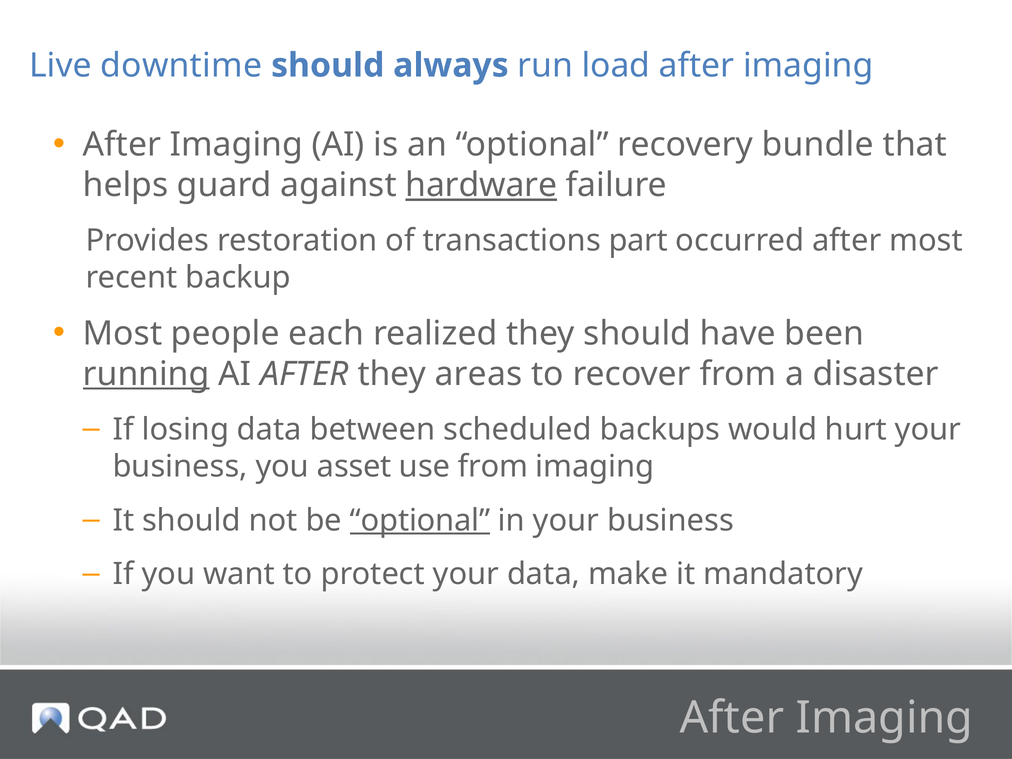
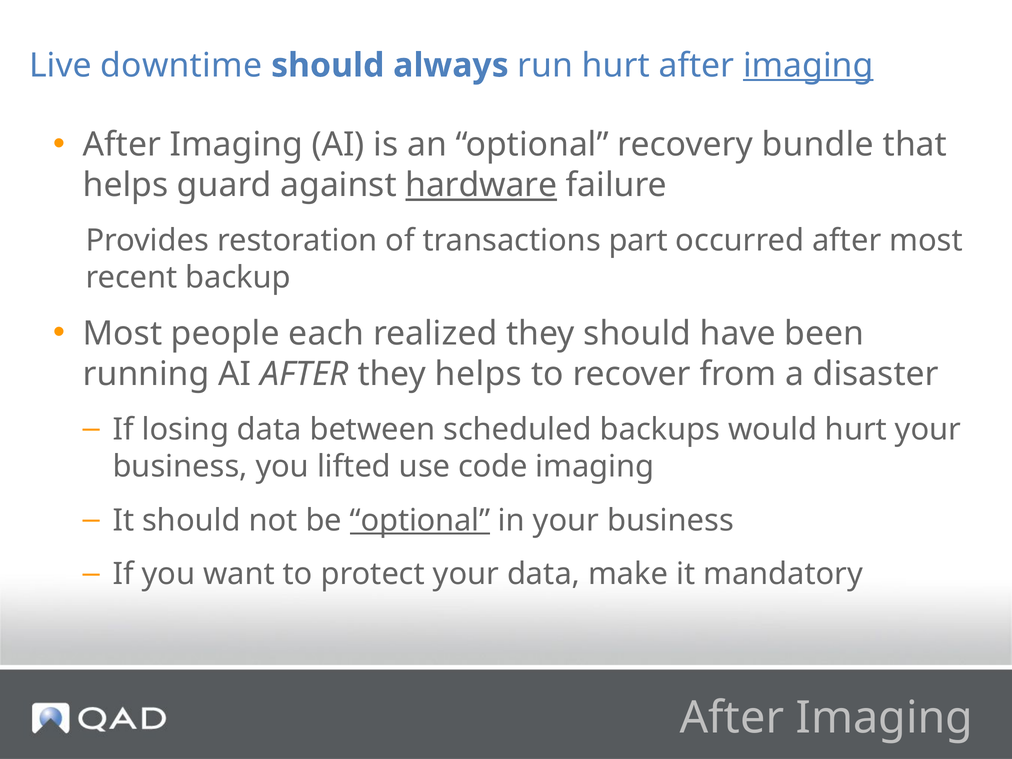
run load: load -> hurt
imaging at (808, 65) underline: none -> present
running underline: present -> none
they areas: areas -> helps
asset: asset -> lifted
use from: from -> code
